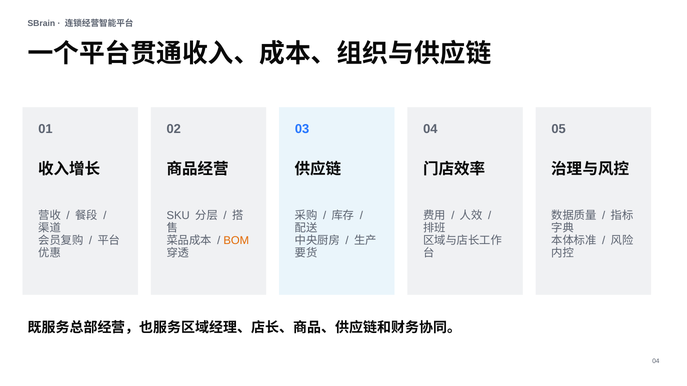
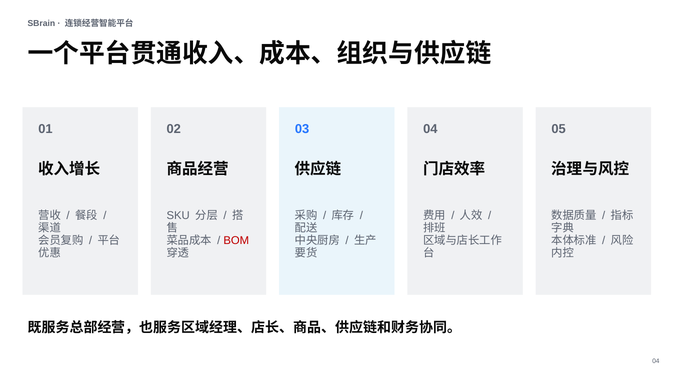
BOM colour: orange -> red
